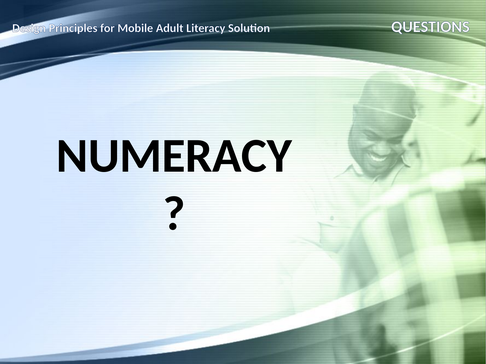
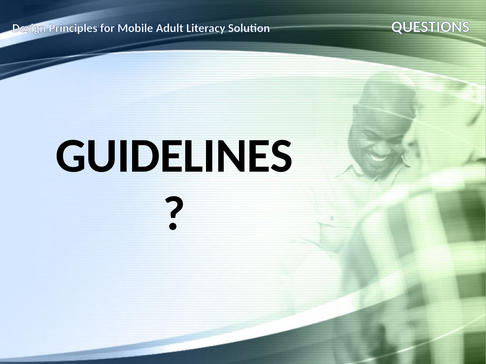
NUMERACY: NUMERACY -> GUIDELINES
